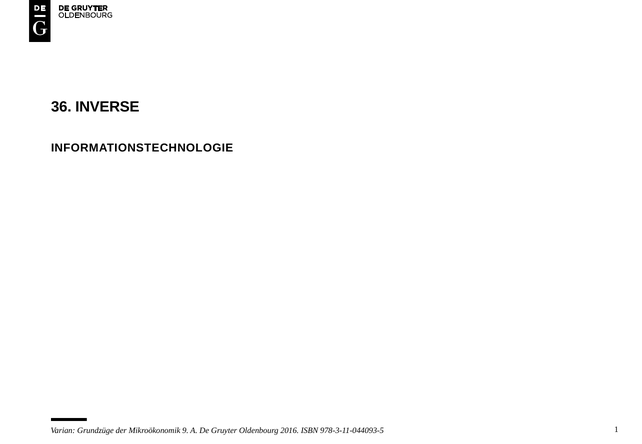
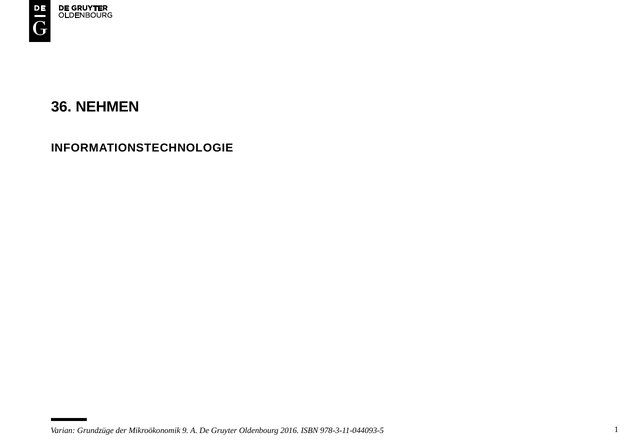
INVERSE: INVERSE -> NEHMEN
